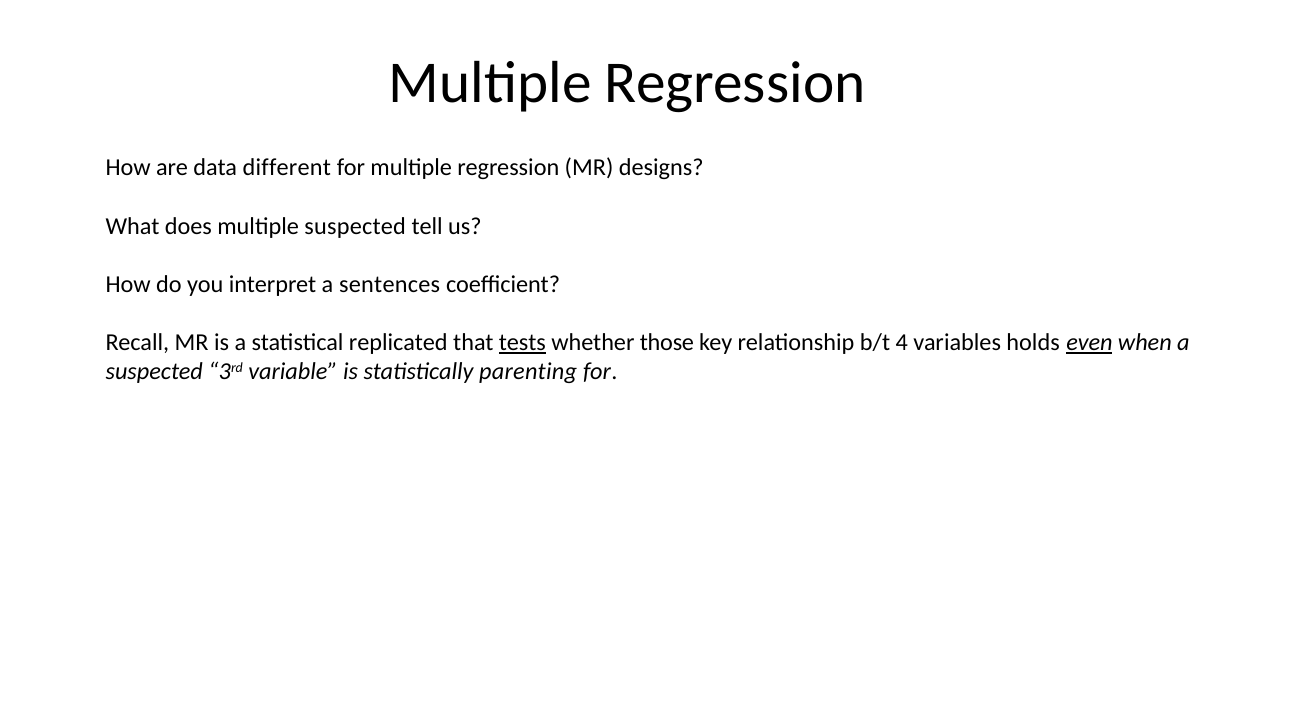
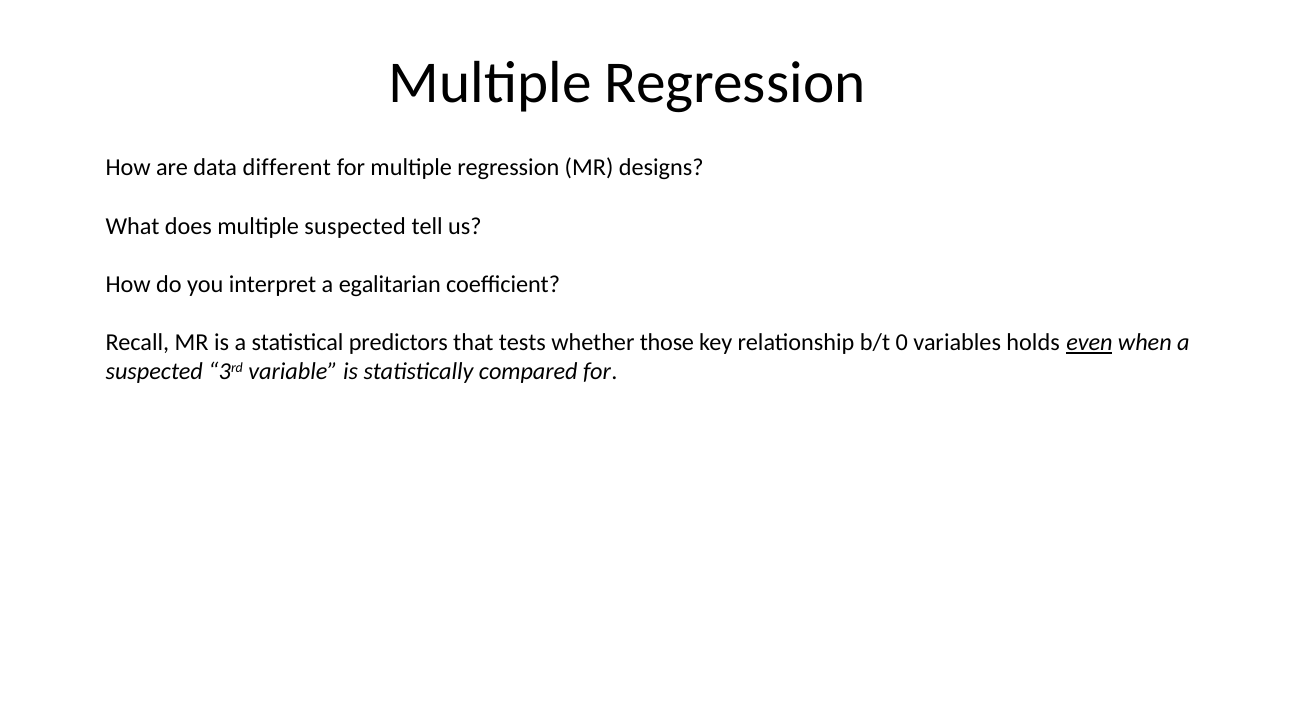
sentences: sentences -> egalitarian
replicated: replicated -> predictors
tests underline: present -> none
4: 4 -> 0
parenting: parenting -> compared
